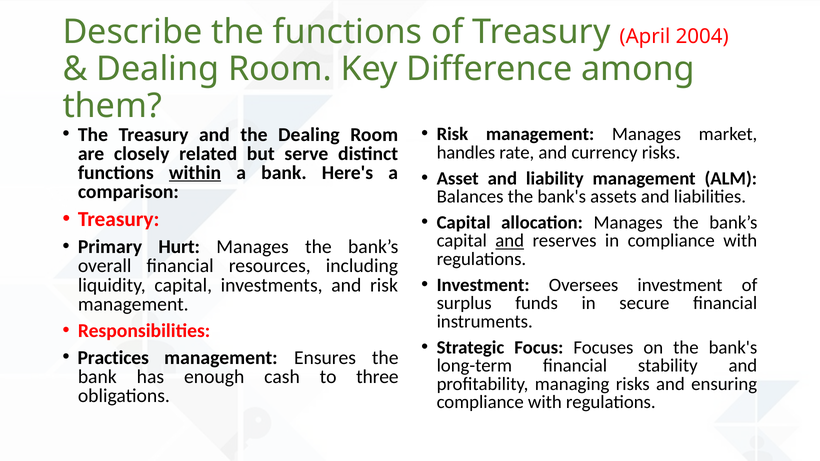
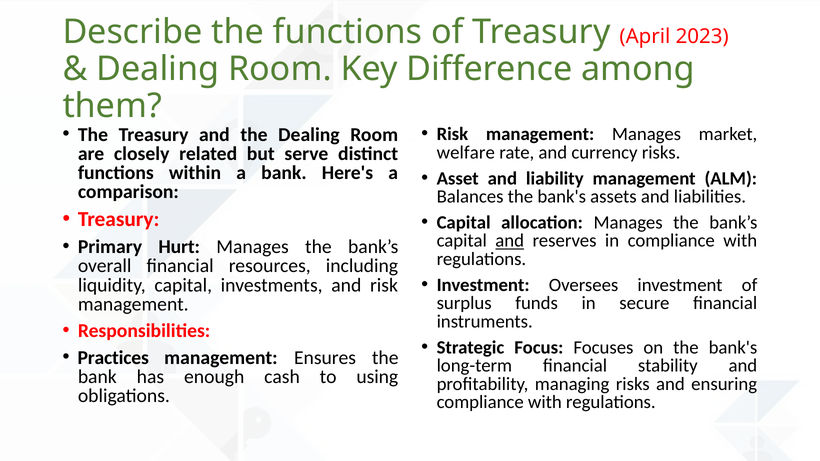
2004: 2004 -> 2023
handles: handles -> welfare
within underline: present -> none
three: three -> using
